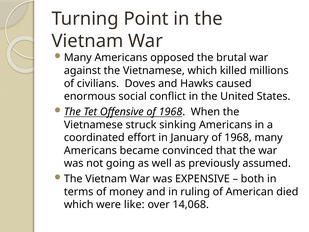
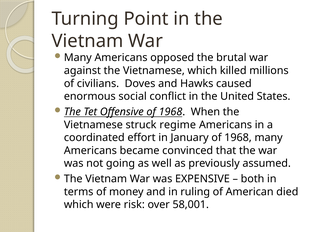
sinking: sinking -> regime
like: like -> risk
14,068: 14,068 -> 58,001
